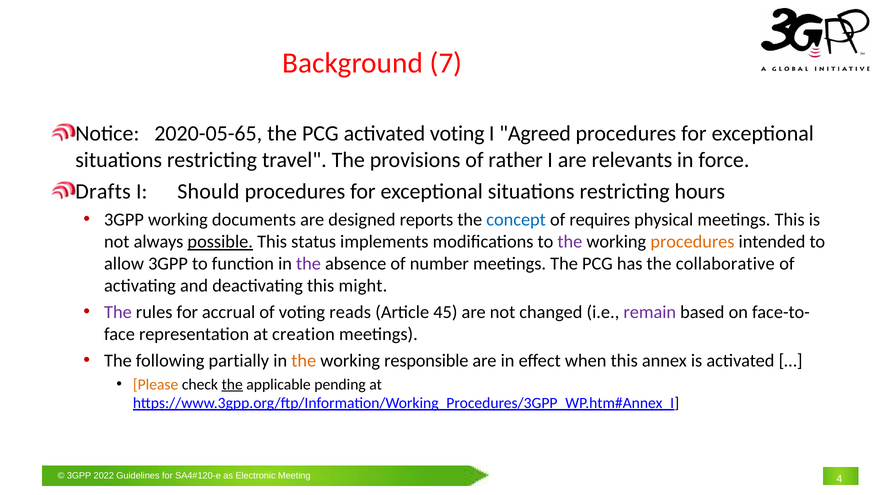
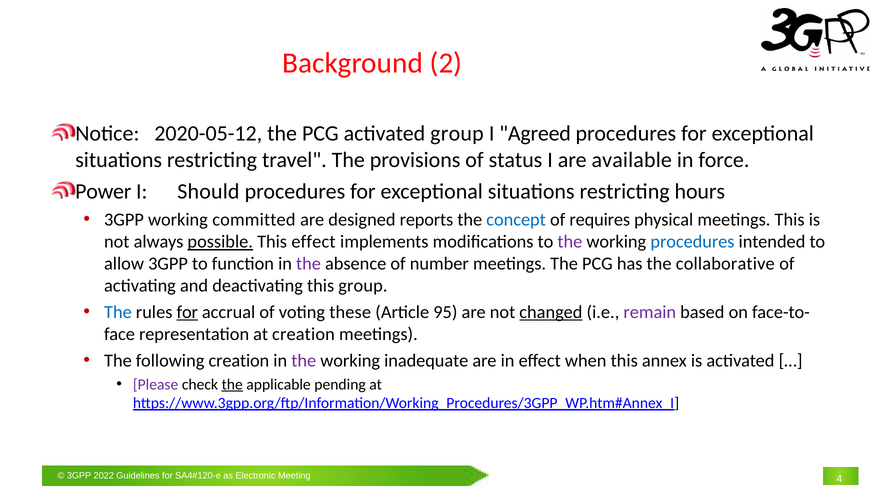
7: 7 -> 2
2020-05-65: 2020-05-65 -> 2020-05-12
activated voting: voting -> group
rather: rather -> status
relevants: relevants -> available
Drafts: Drafts -> Power
documents: documents -> committed
This status: status -> effect
procedures at (692, 242) colour: orange -> blue
this might: might -> group
The at (118, 312) colour: purple -> blue
for at (187, 312) underline: none -> present
reads: reads -> these
45: 45 -> 95
changed underline: none -> present
following partially: partially -> creation
the at (304, 360) colour: orange -> purple
responsible: responsible -> inadequate
Please colour: orange -> purple
